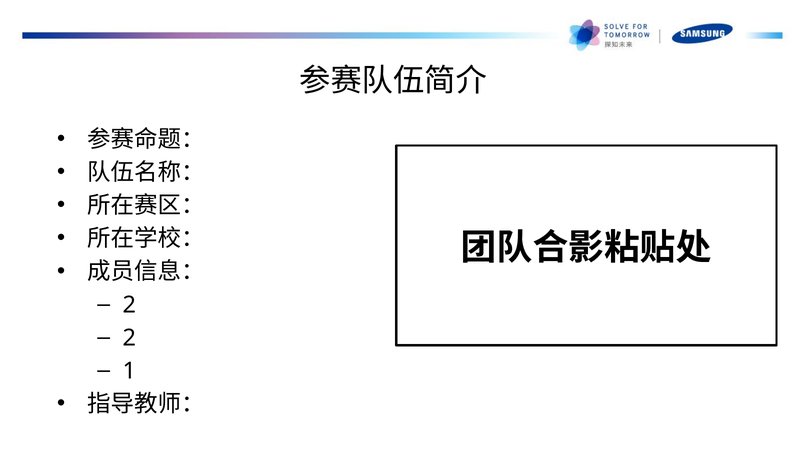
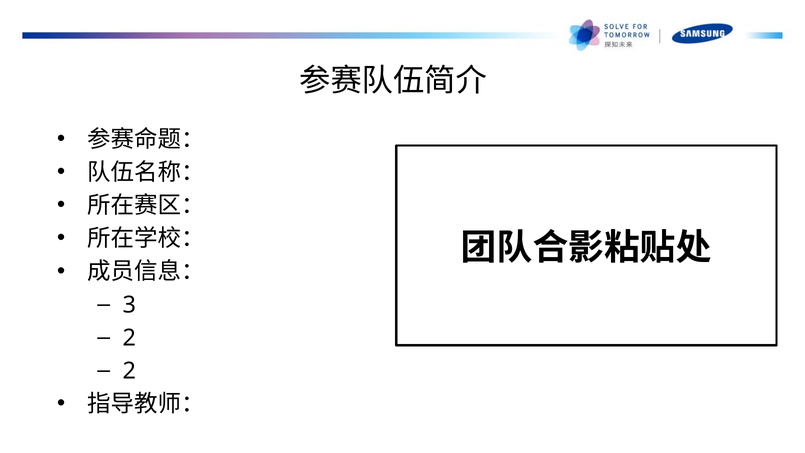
2 at (129, 305): 2 -> 3
1 at (129, 371): 1 -> 2
